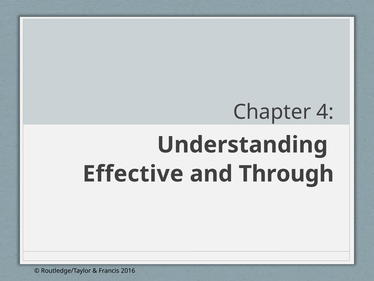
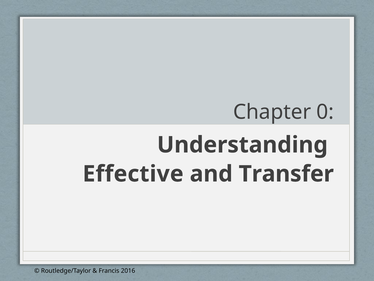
4: 4 -> 0
Through: Through -> Transfer
